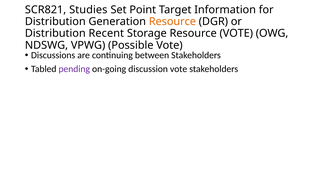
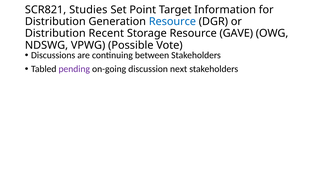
Resource at (172, 22) colour: orange -> blue
Resource VOTE: VOTE -> GAVE
discussion vote: vote -> next
